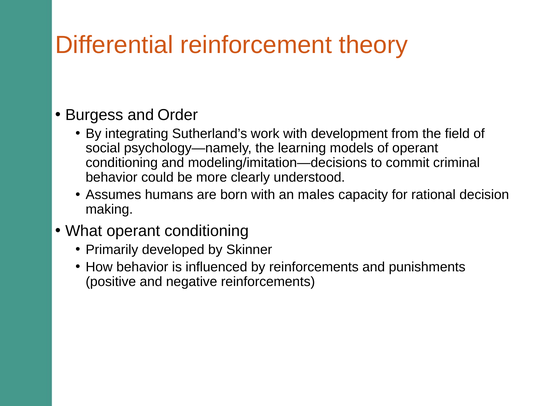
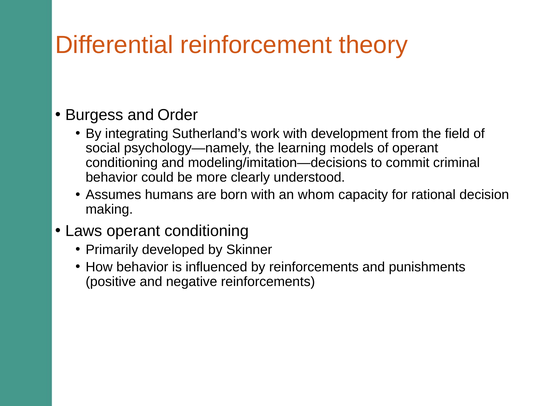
males: males -> whom
What: What -> Laws
